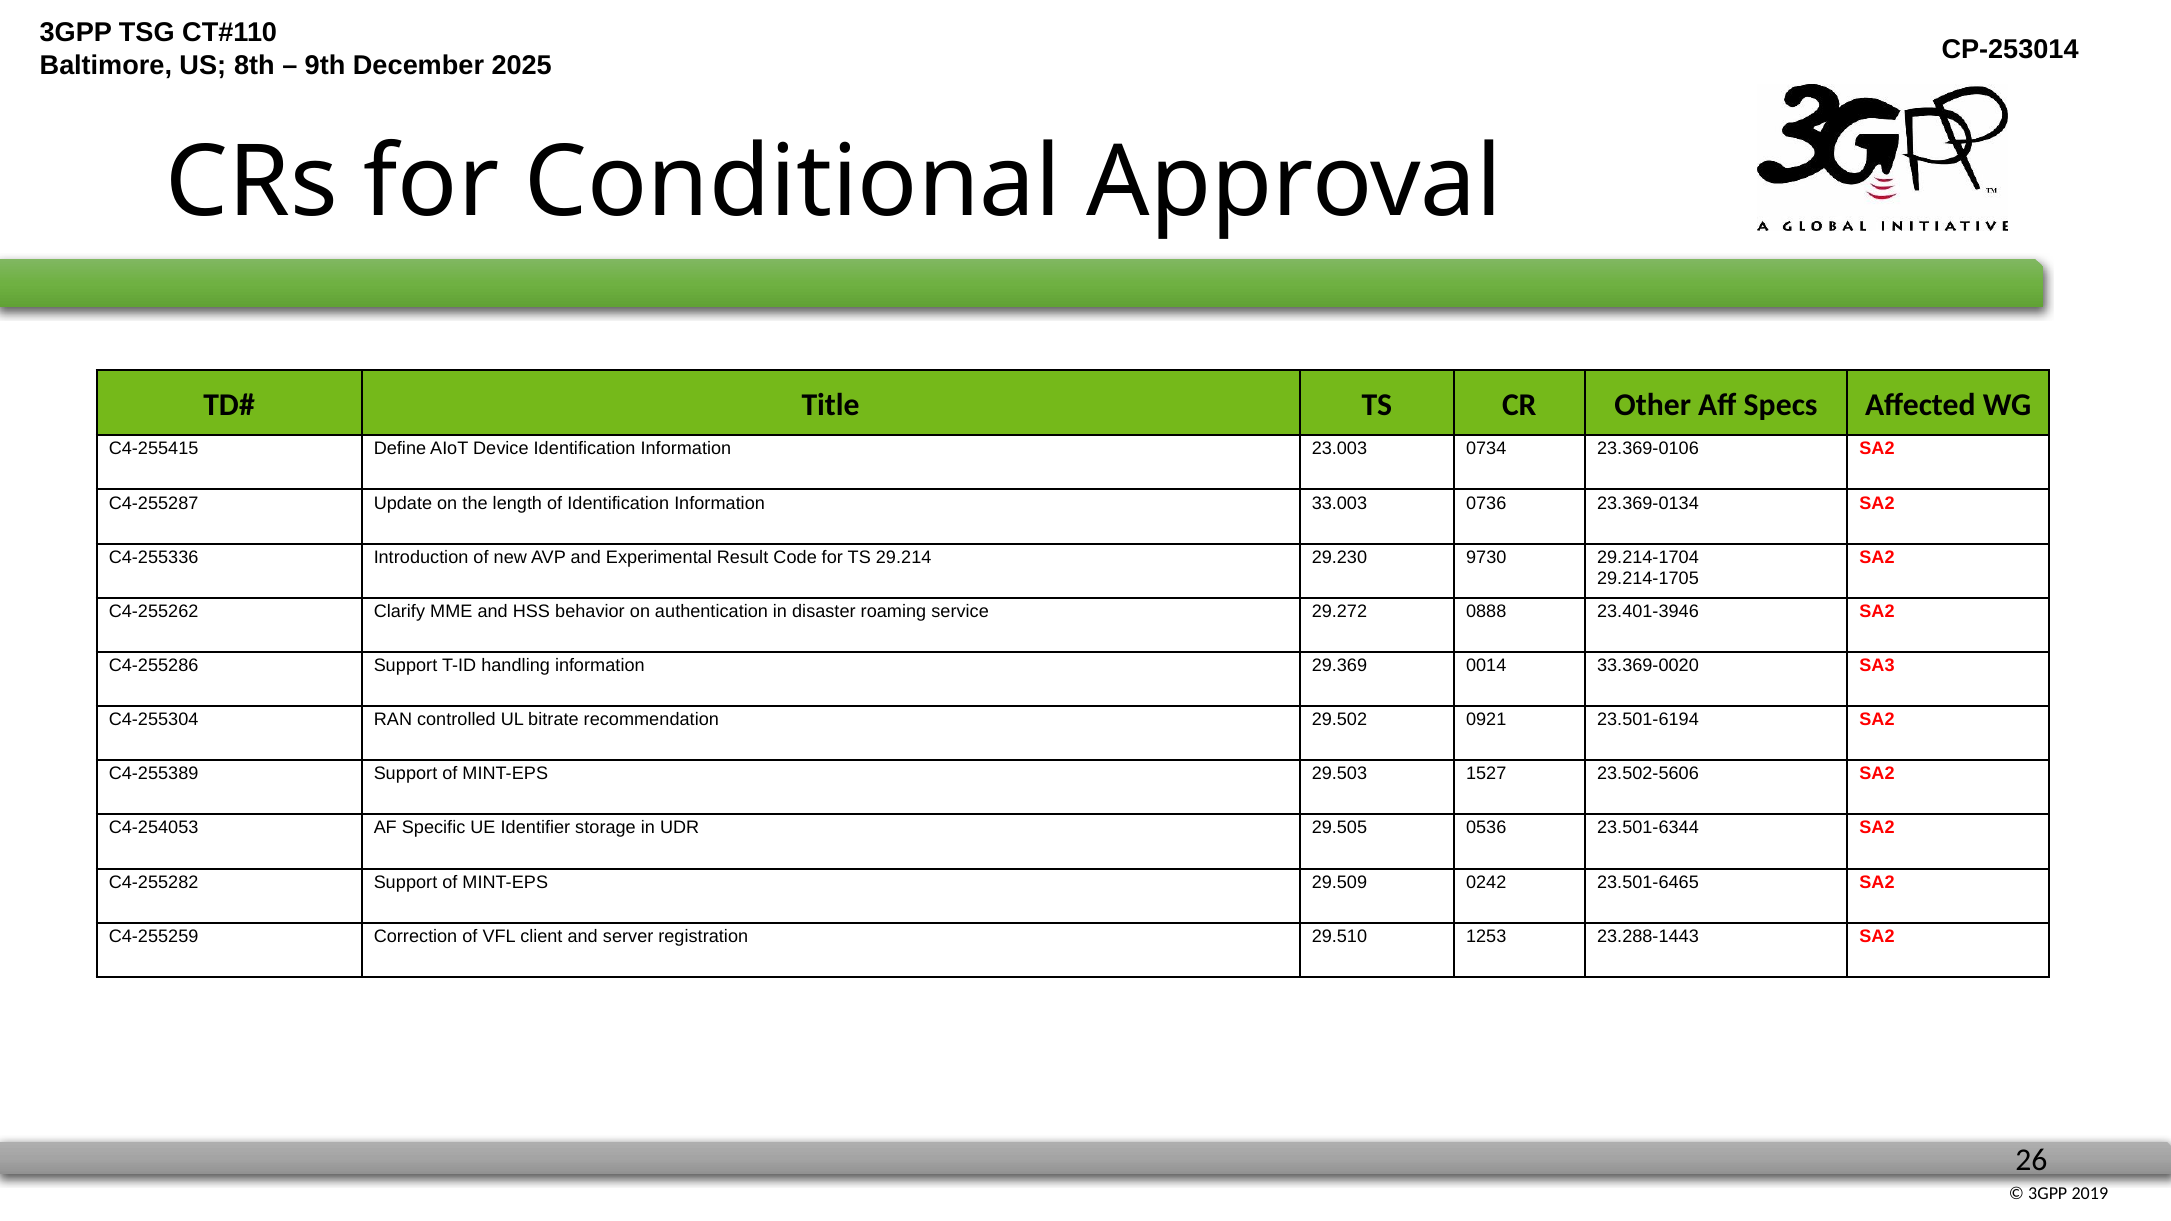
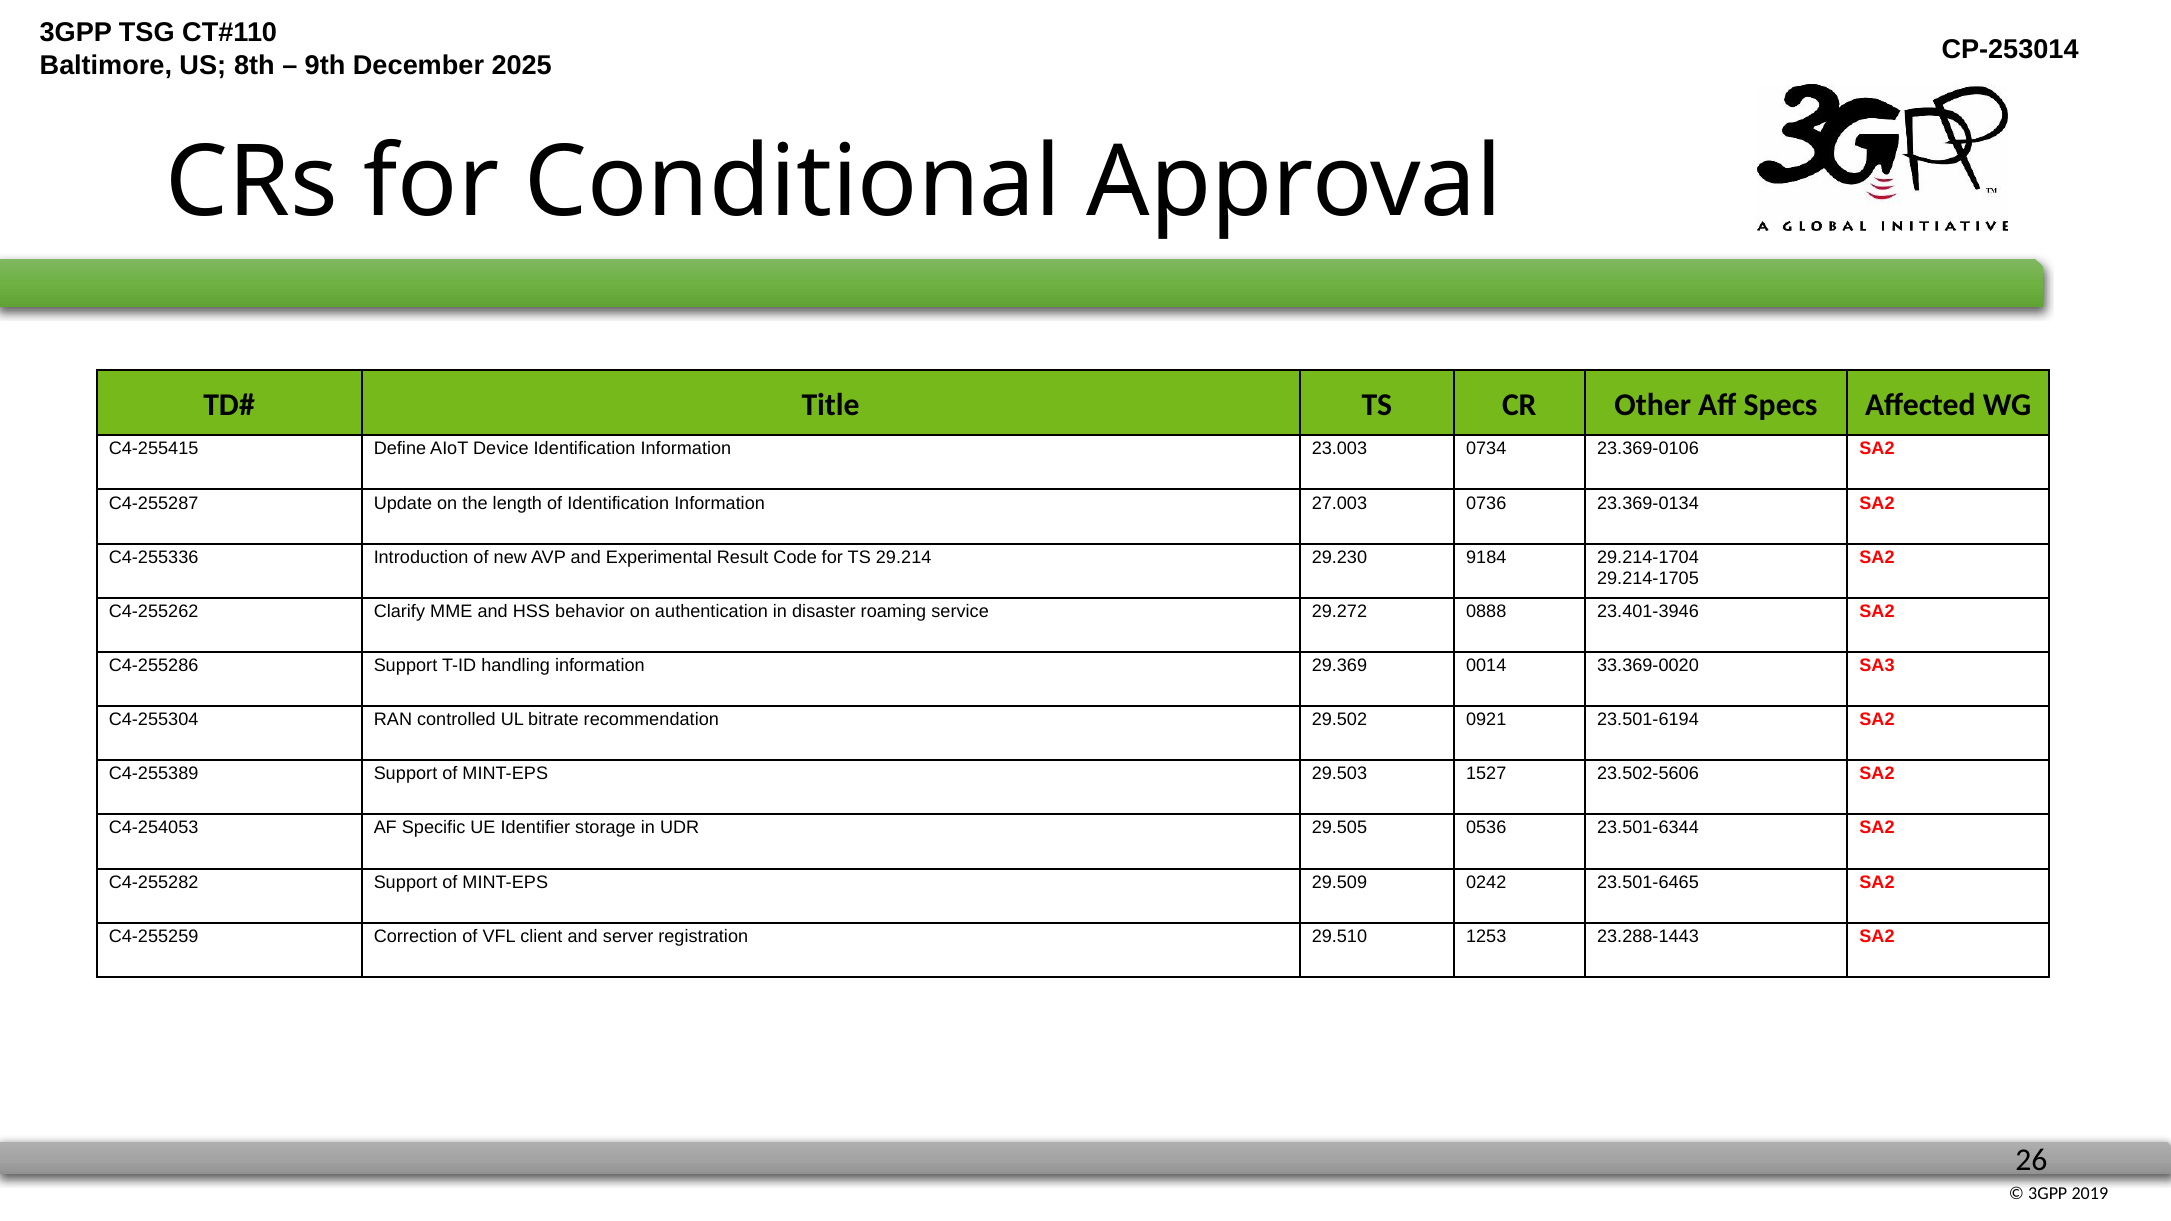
33.003: 33.003 -> 27.003
9730: 9730 -> 9184
